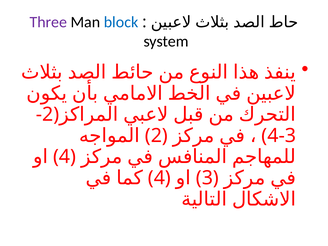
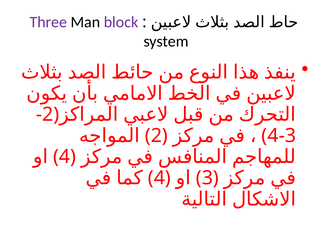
block colour: blue -> purple
